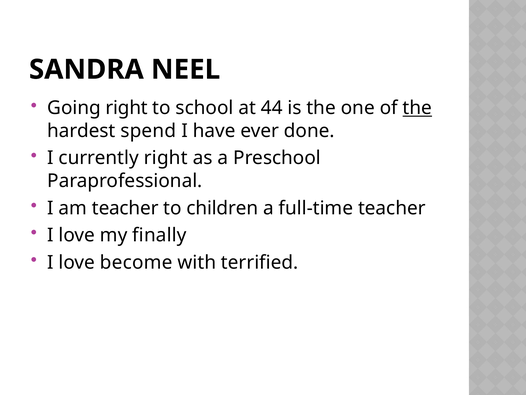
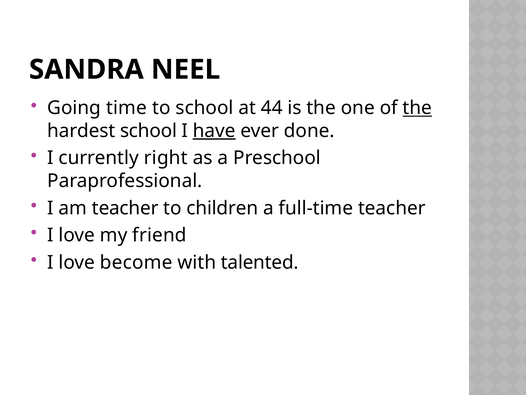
Going right: right -> time
hardest spend: spend -> school
have underline: none -> present
finally: finally -> friend
terrified: terrified -> talented
